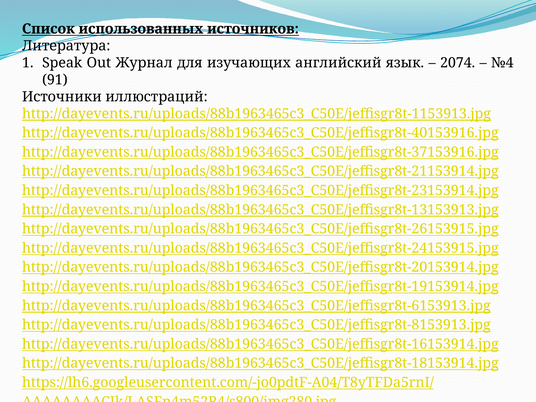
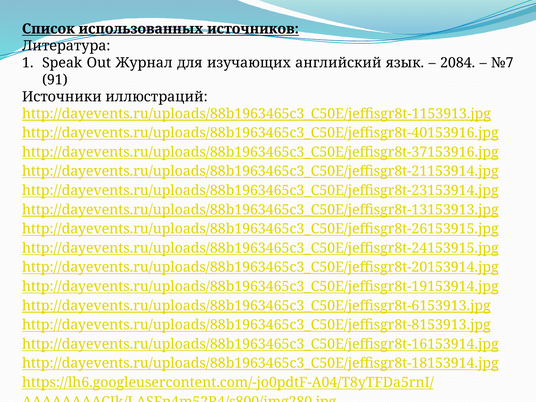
2074: 2074 -> 2084
№4: №4 -> №7
